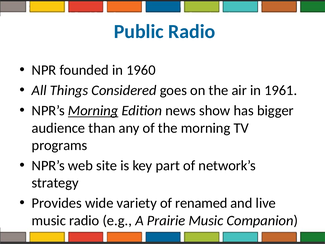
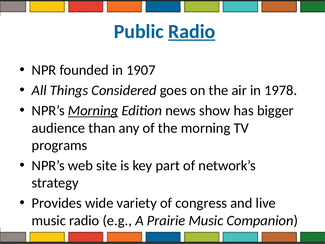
Radio at (192, 31) underline: none -> present
1960: 1960 -> 1907
1961: 1961 -> 1978
renamed: renamed -> congress
